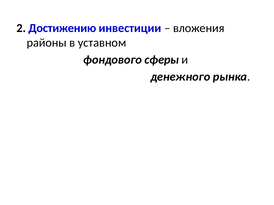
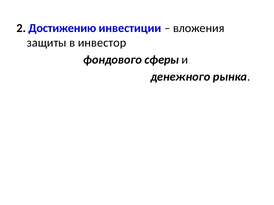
районы: районы -> защиты
уставном: уставном -> инвестор
